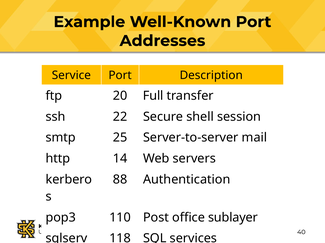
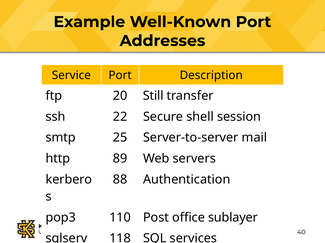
Full: Full -> Still
14: 14 -> 89
